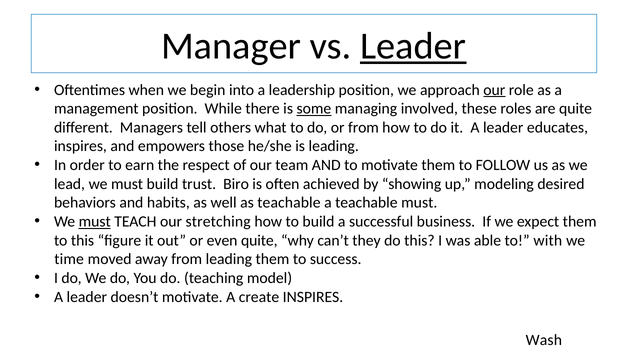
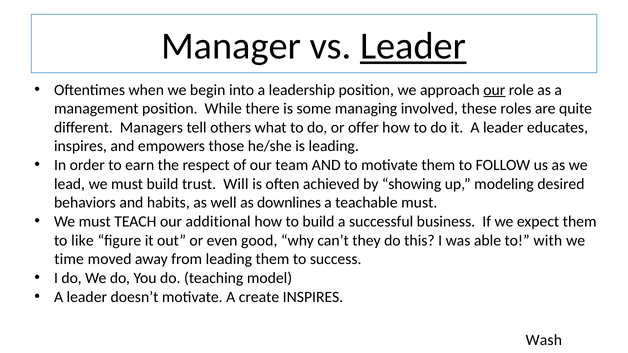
some underline: present -> none
or from: from -> offer
Biro: Biro -> Will
as teachable: teachable -> downlines
must at (95, 222) underline: present -> none
stretching: stretching -> additional
to this: this -> like
even quite: quite -> good
